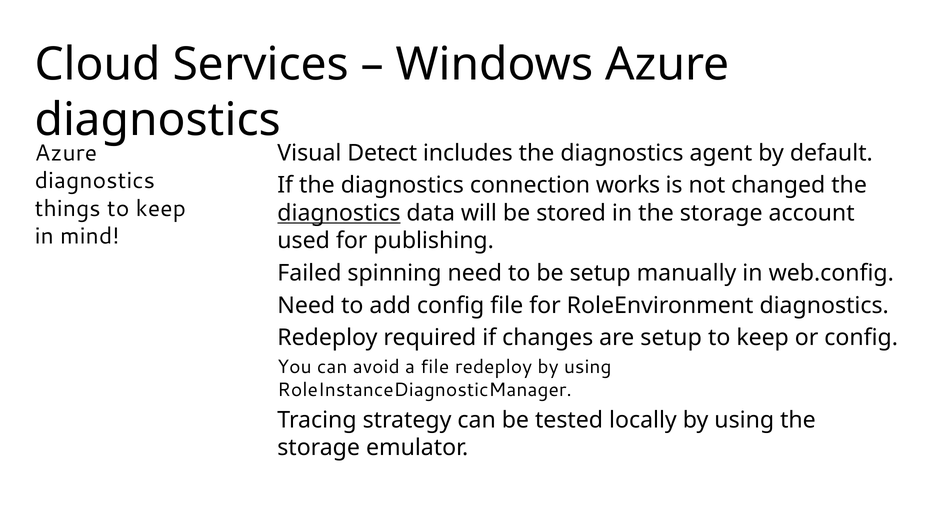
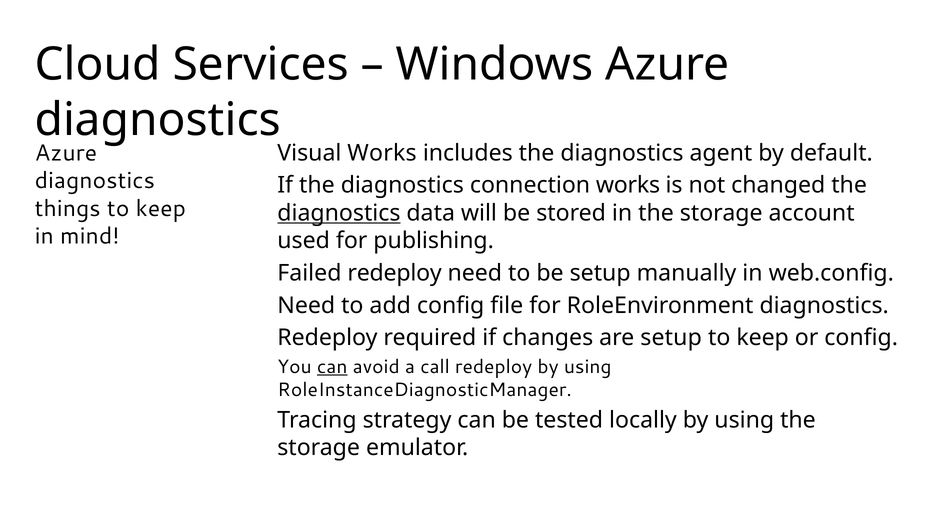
Visual Detect: Detect -> Works
Failed spinning: spinning -> redeploy
can at (332, 367) underline: none -> present
a file: file -> call
